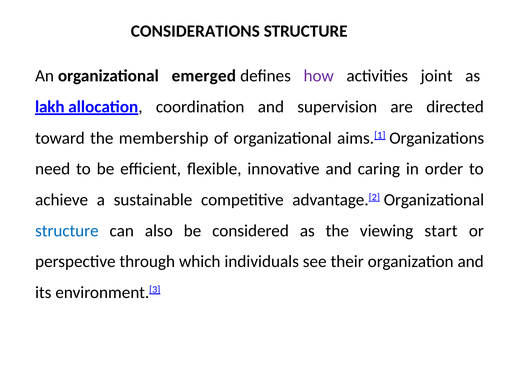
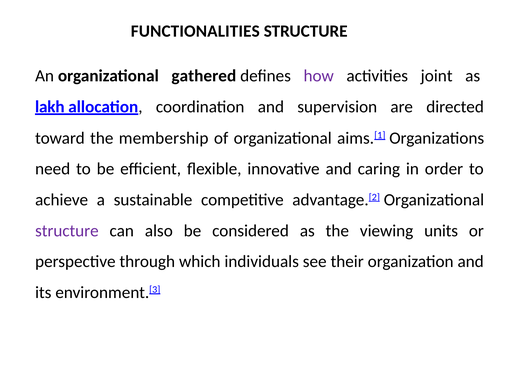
CONSIDERATIONS: CONSIDERATIONS -> FUNCTIONALITIES
emerged: emerged -> gathered
structure at (67, 231) colour: blue -> purple
start: start -> units
